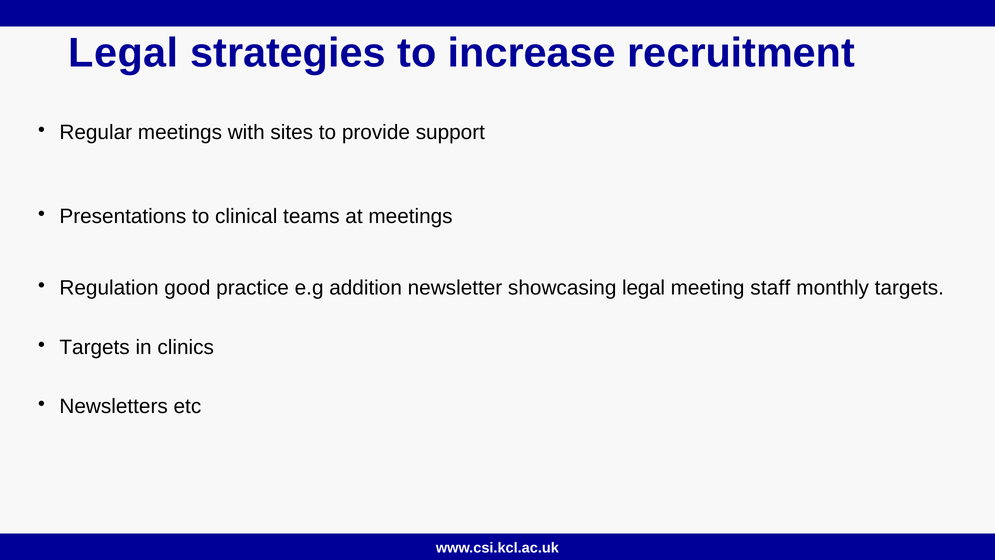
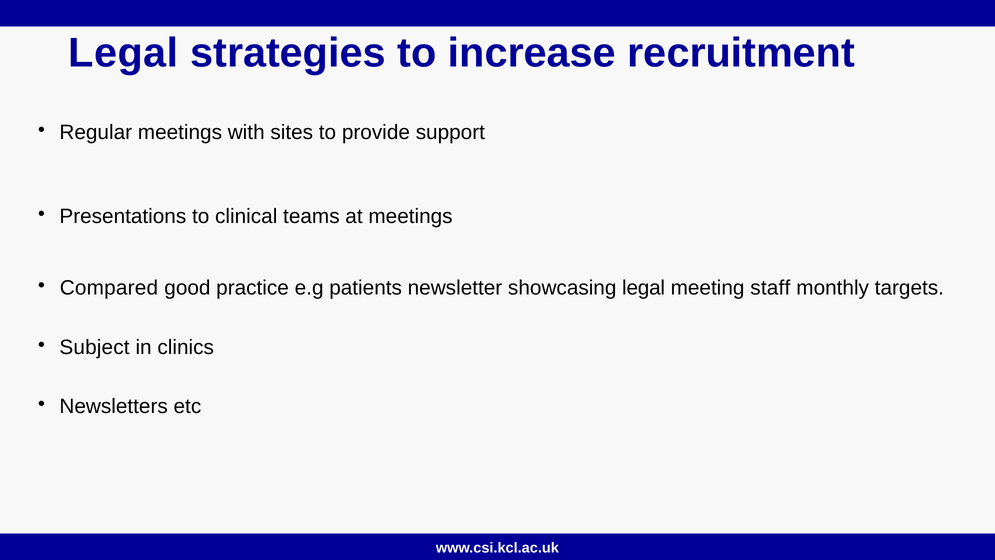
Regulation: Regulation -> Compared
addition: addition -> patients
Targets at (95, 347): Targets -> Subject
